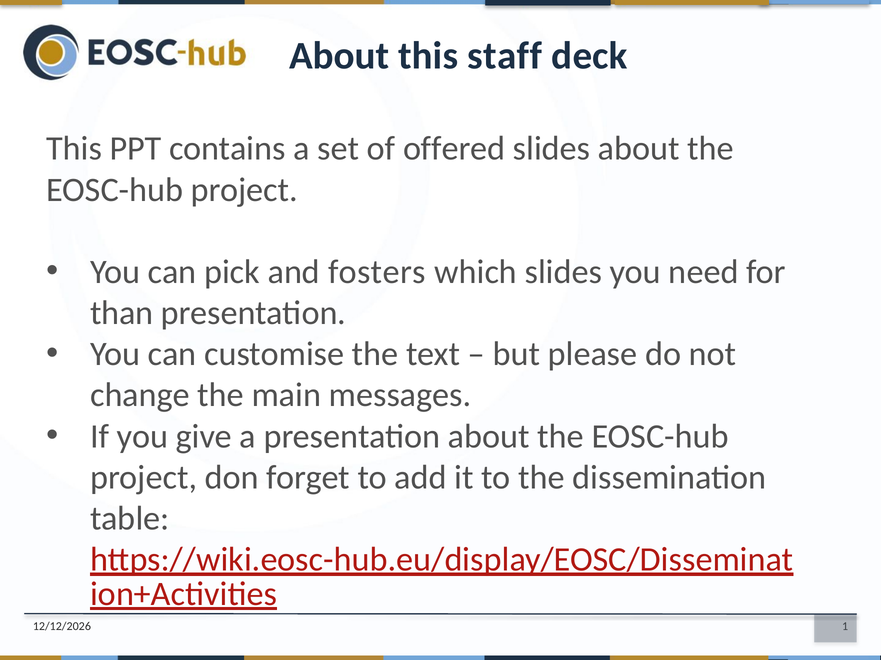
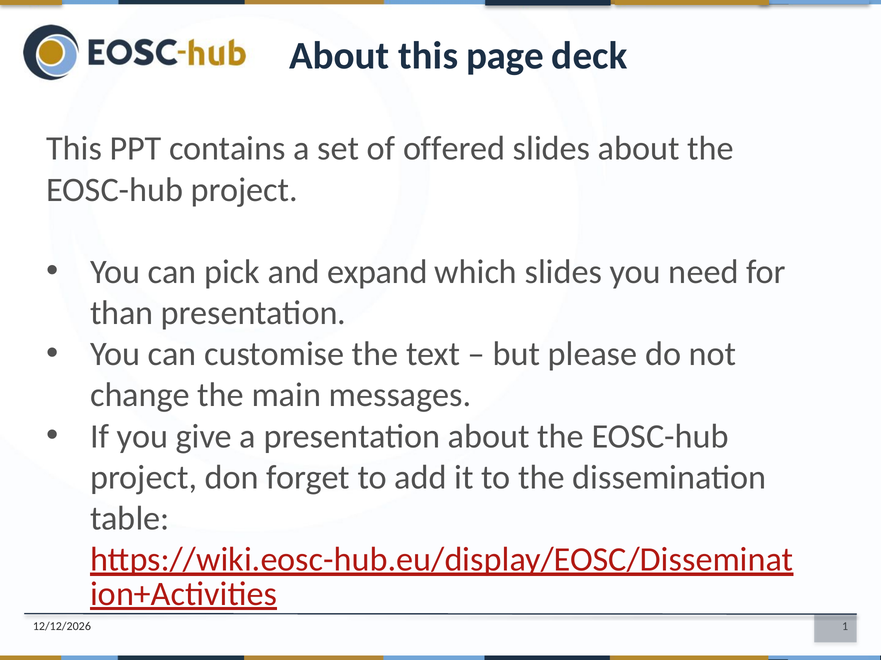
staff: staff -> page
fosters: fosters -> expand
